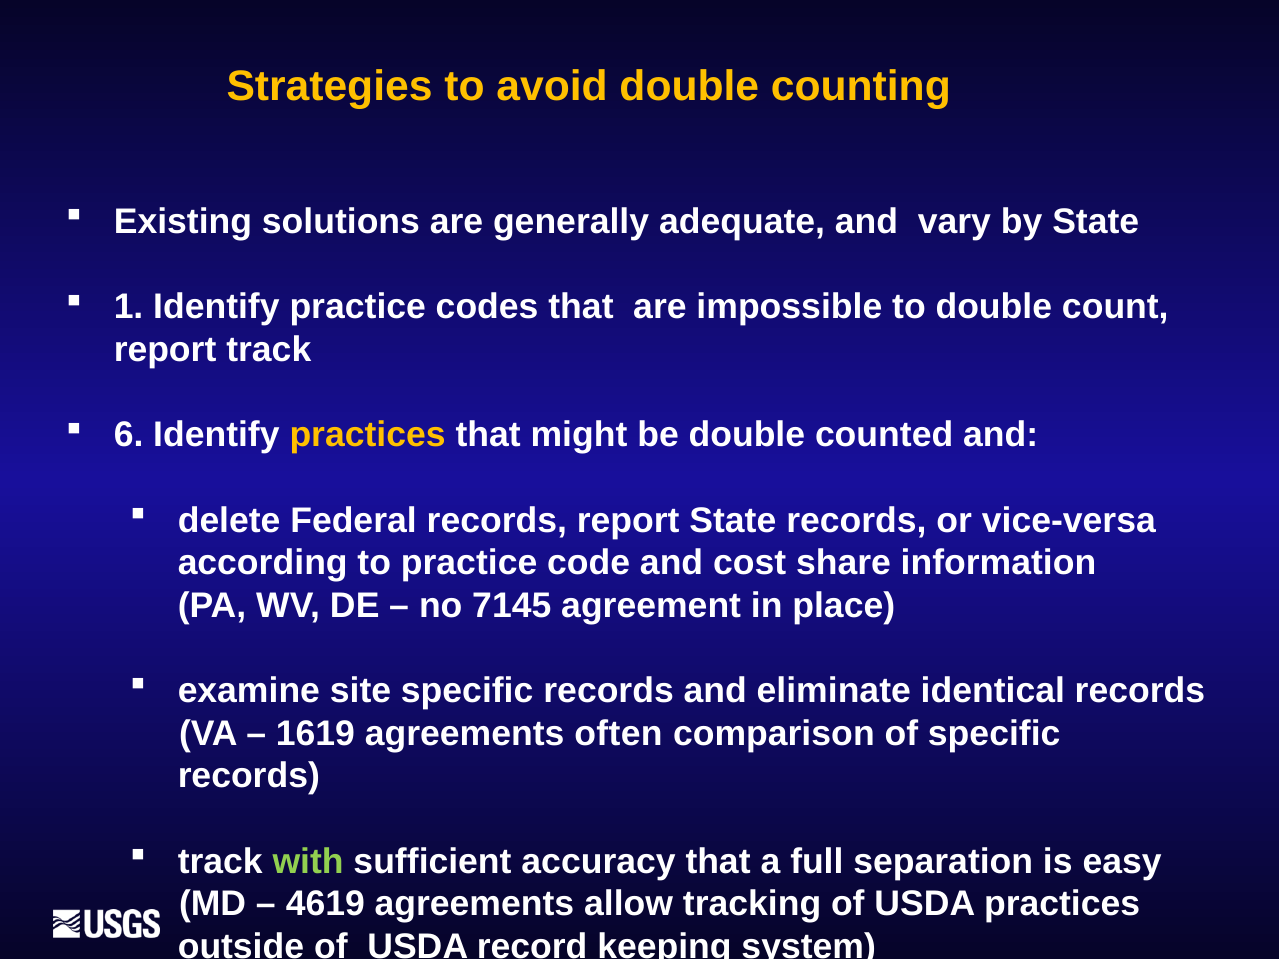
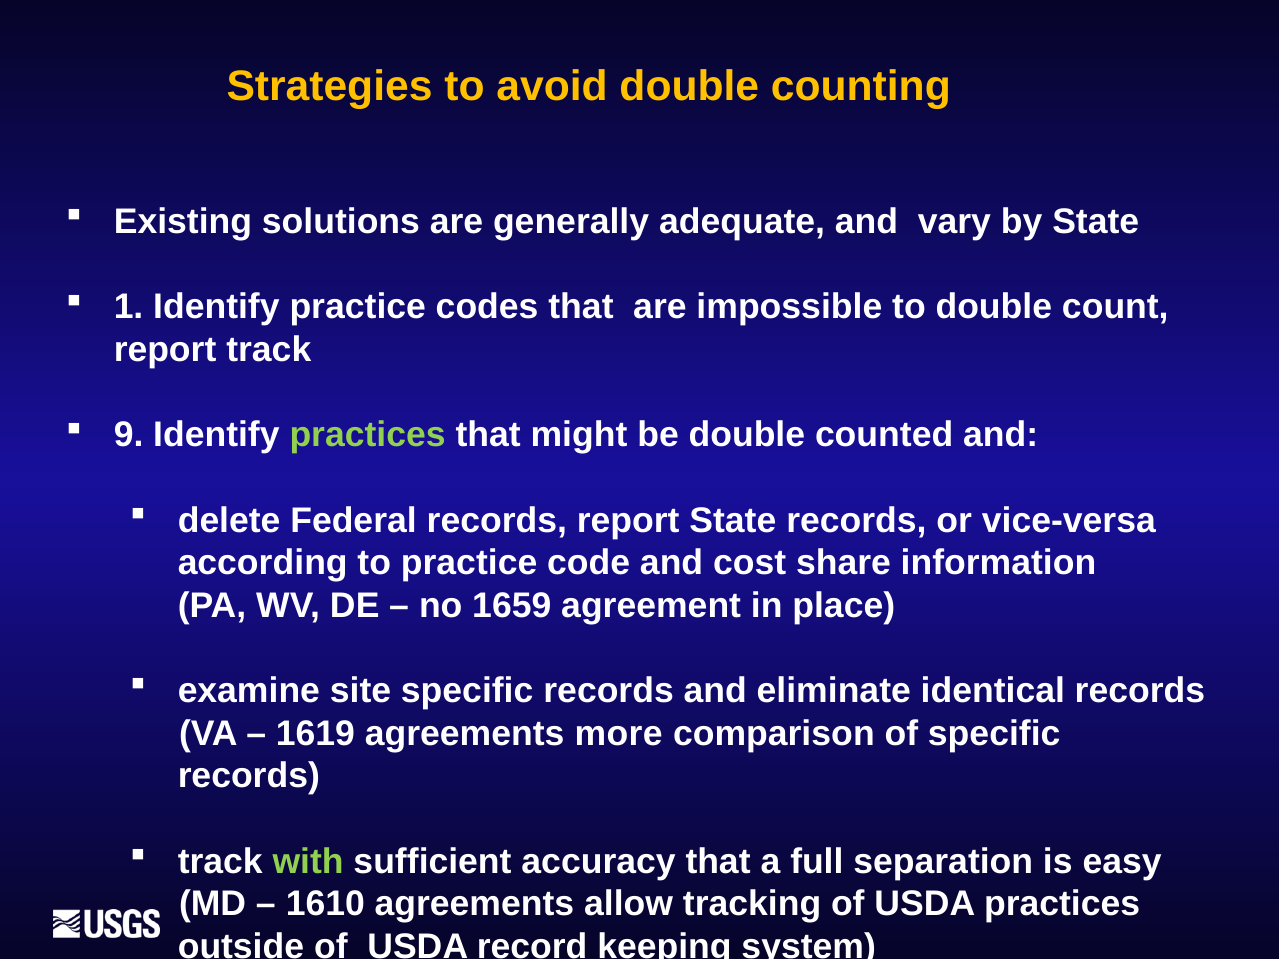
6: 6 -> 9
practices at (368, 435) colour: yellow -> light green
7145: 7145 -> 1659
often: often -> more
4619: 4619 -> 1610
